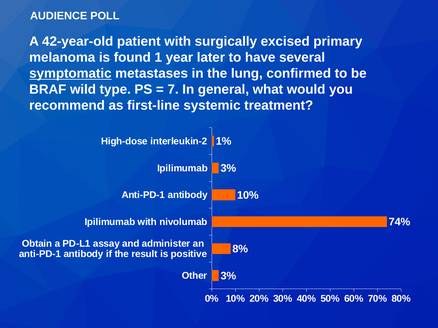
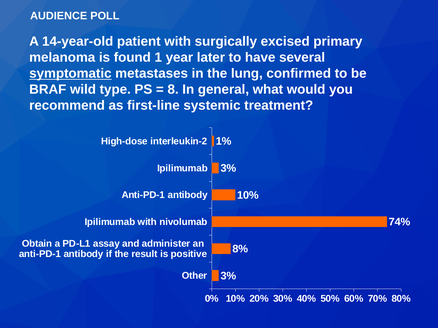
42-year-old: 42-year-old -> 14-year-old
7: 7 -> 8
